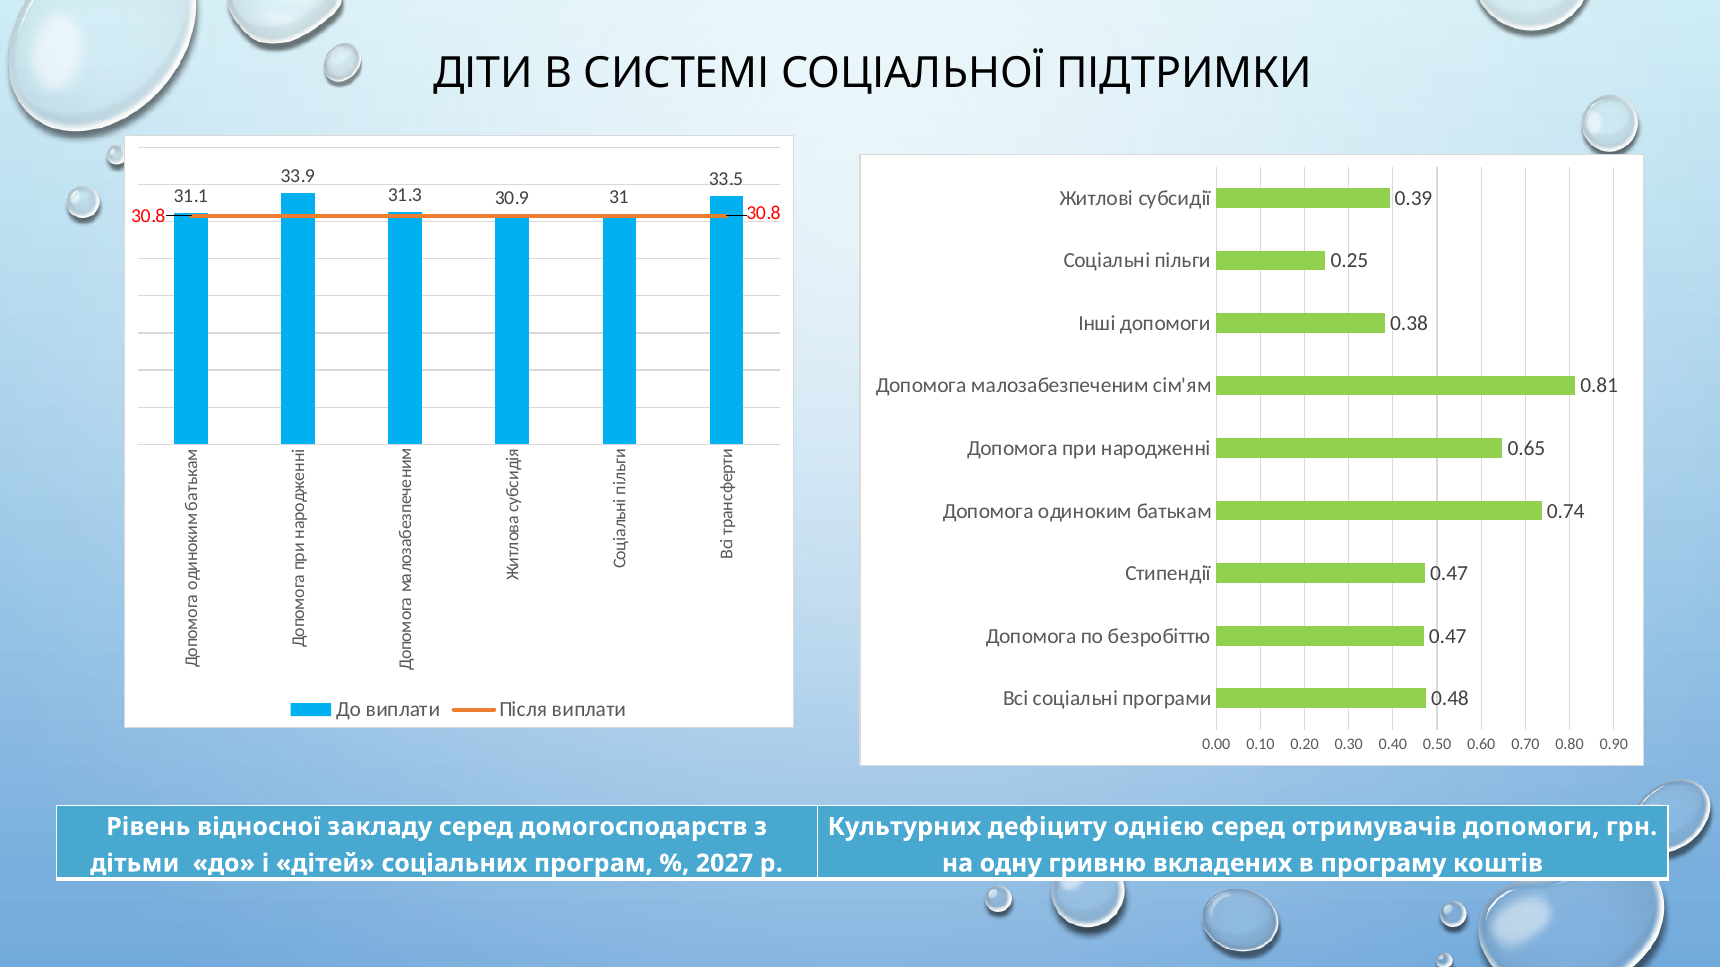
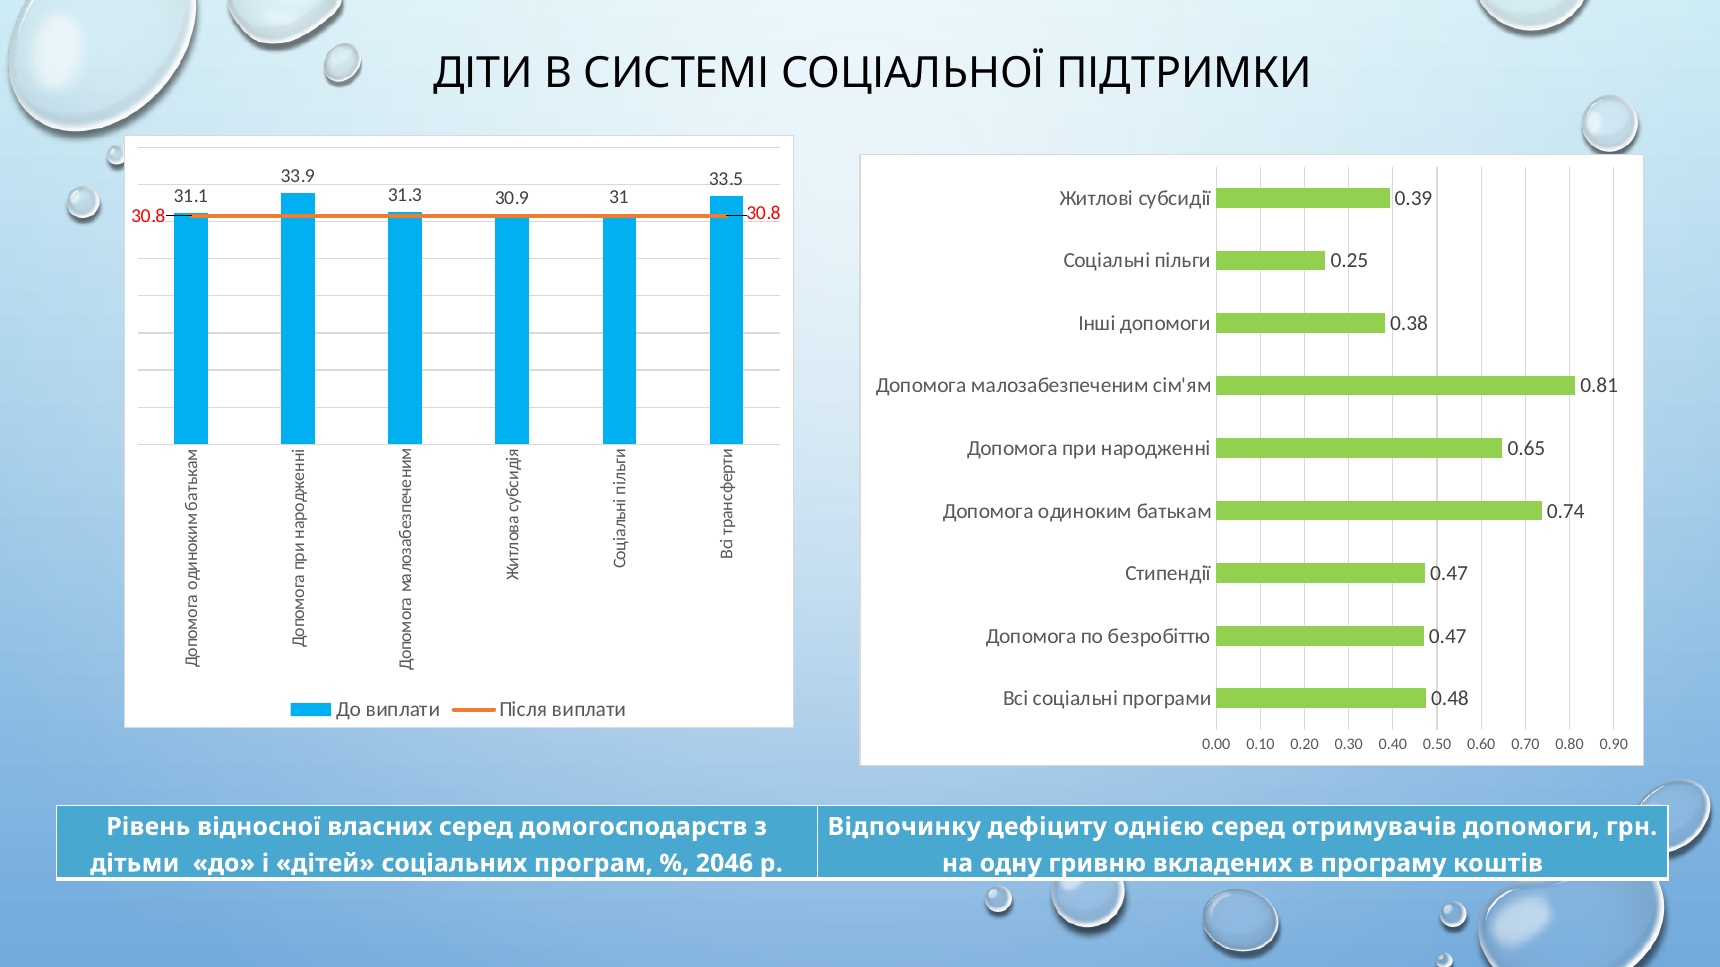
закладу: закладу -> власних
Культурних: Культурних -> Відпочинку
2027: 2027 -> 2046
